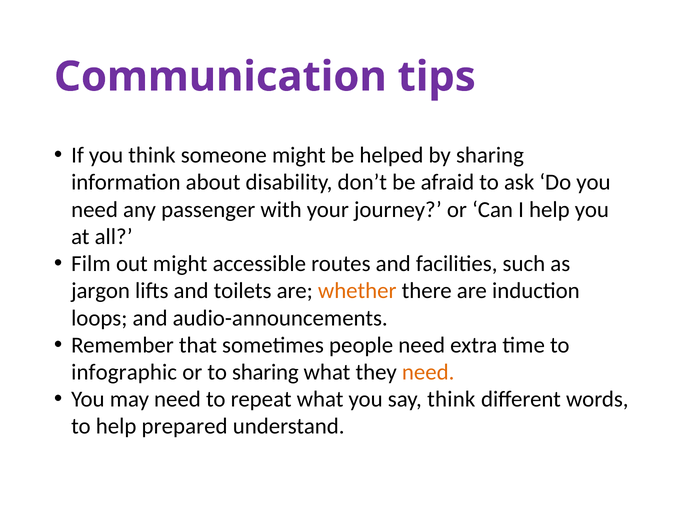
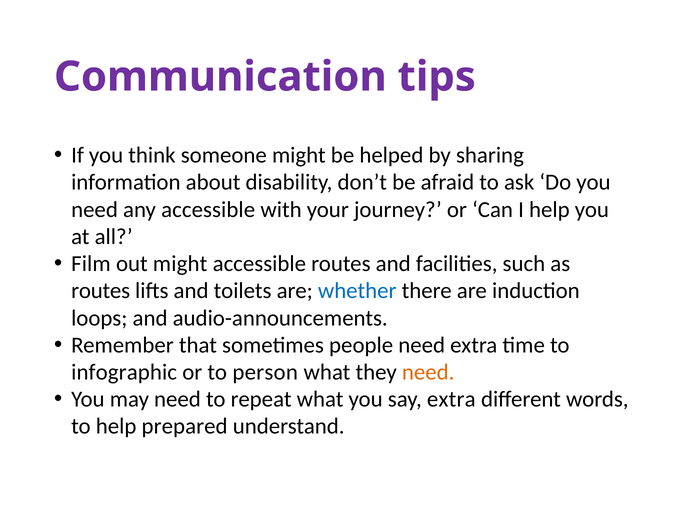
any passenger: passenger -> accessible
jargon at (101, 291): jargon -> routes
whether colour: orange -> blue
to sharing: sharing -> person
say think: think -> extra
